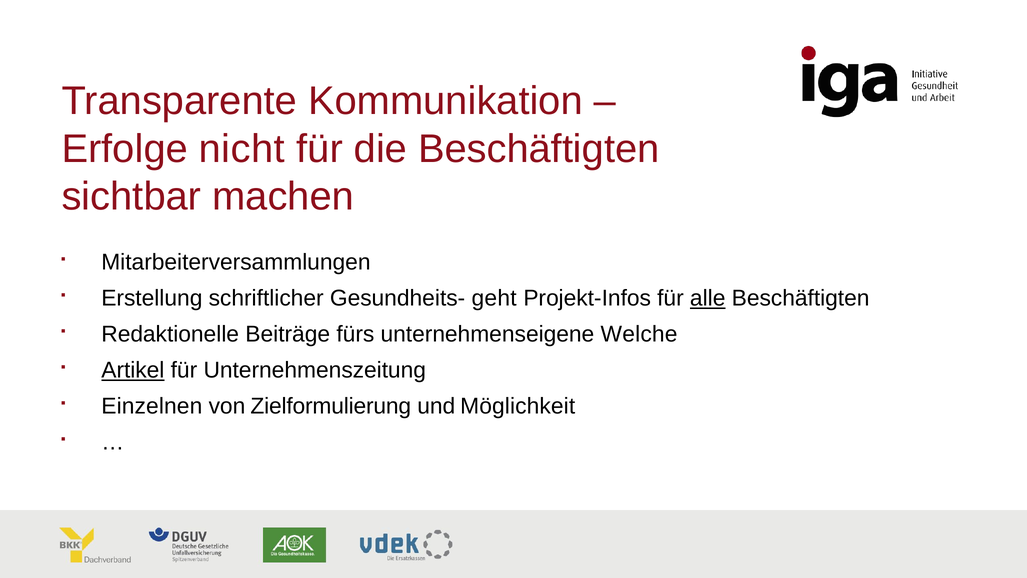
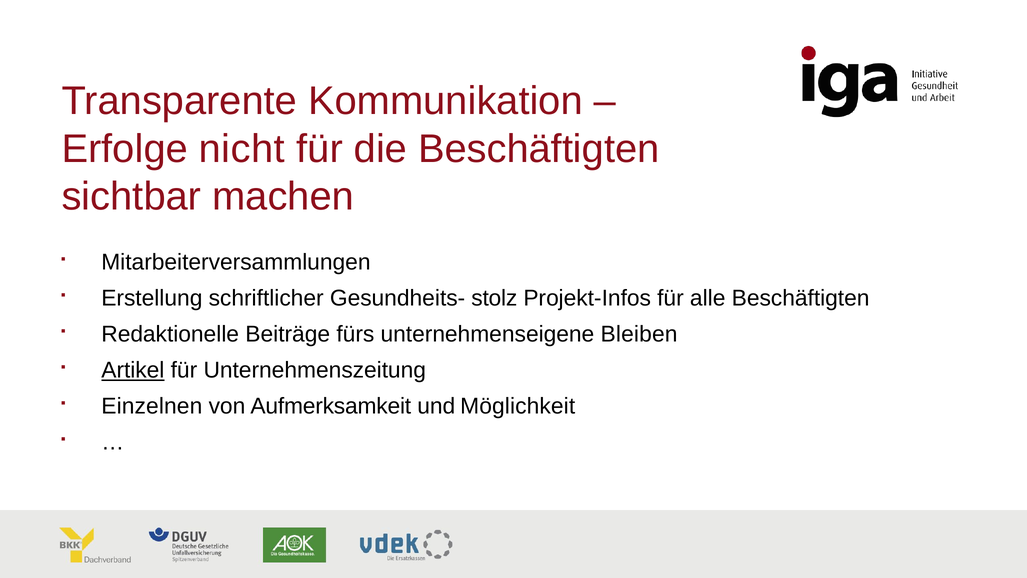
geht: geht -> stolz
alle underline: present -> none
Welche: Welche -> Bleiben
Zielformulierung: Zielformulierung -> Aufmerksamkeit
